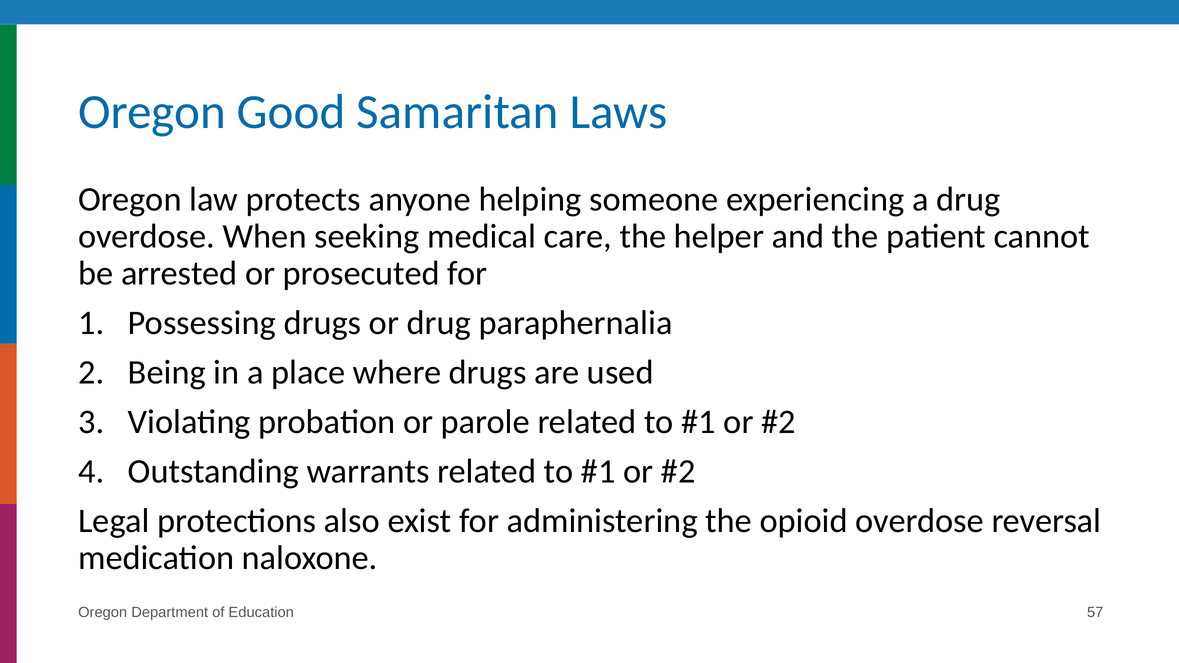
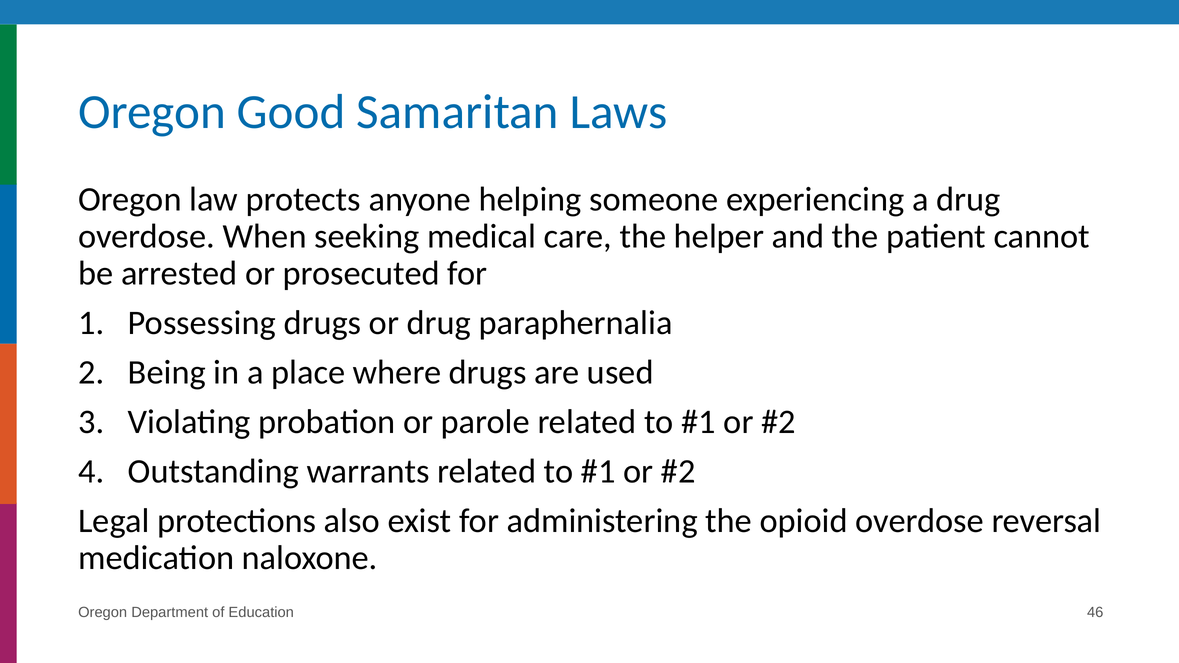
57: 57 -> 46
